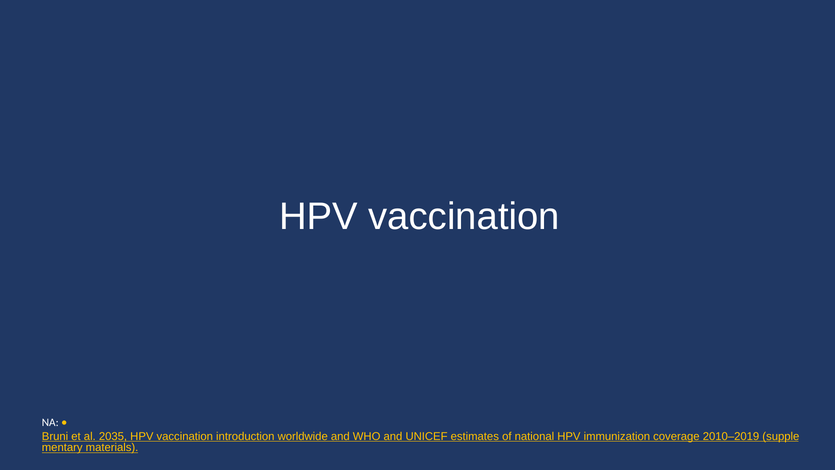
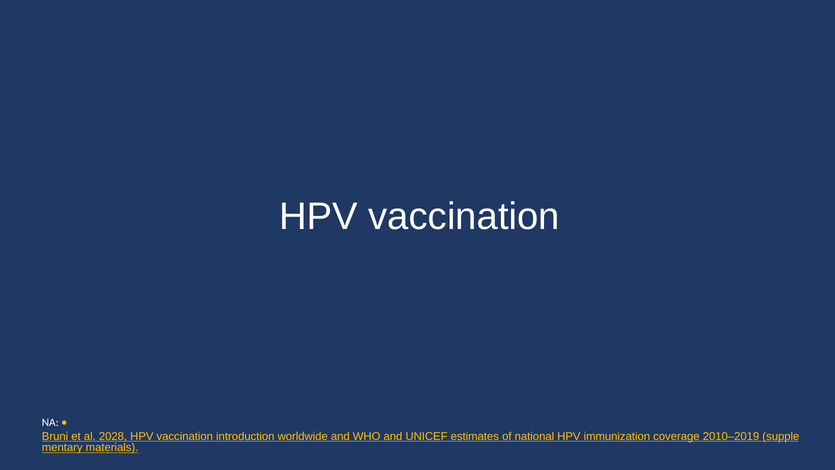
2035: 2035 -> 2028
